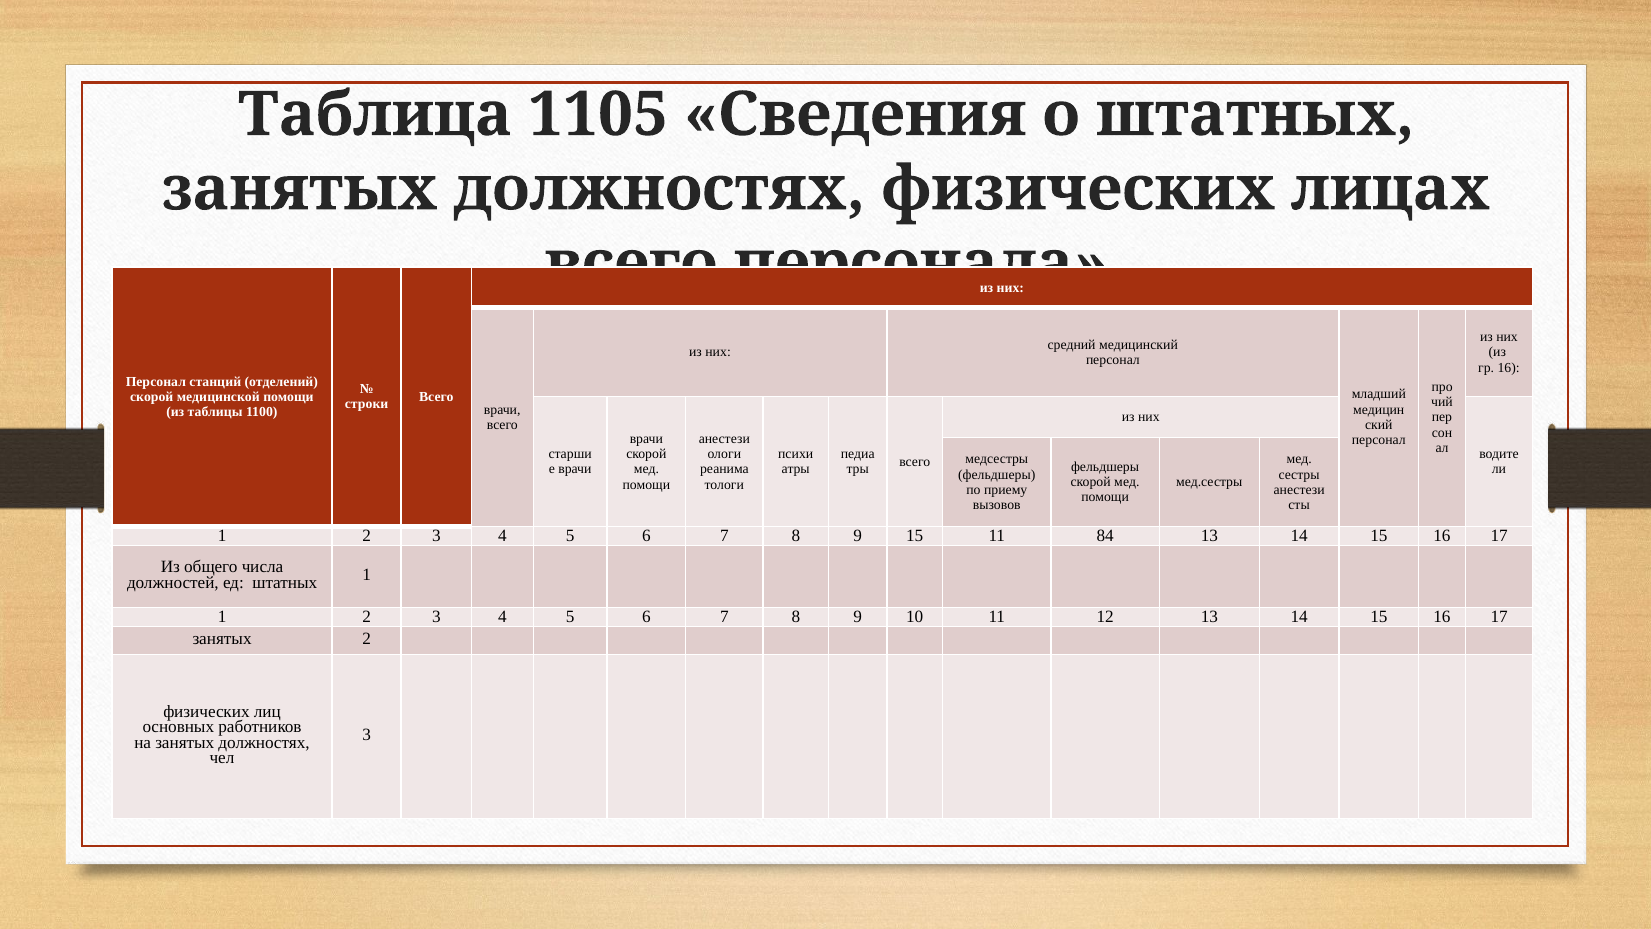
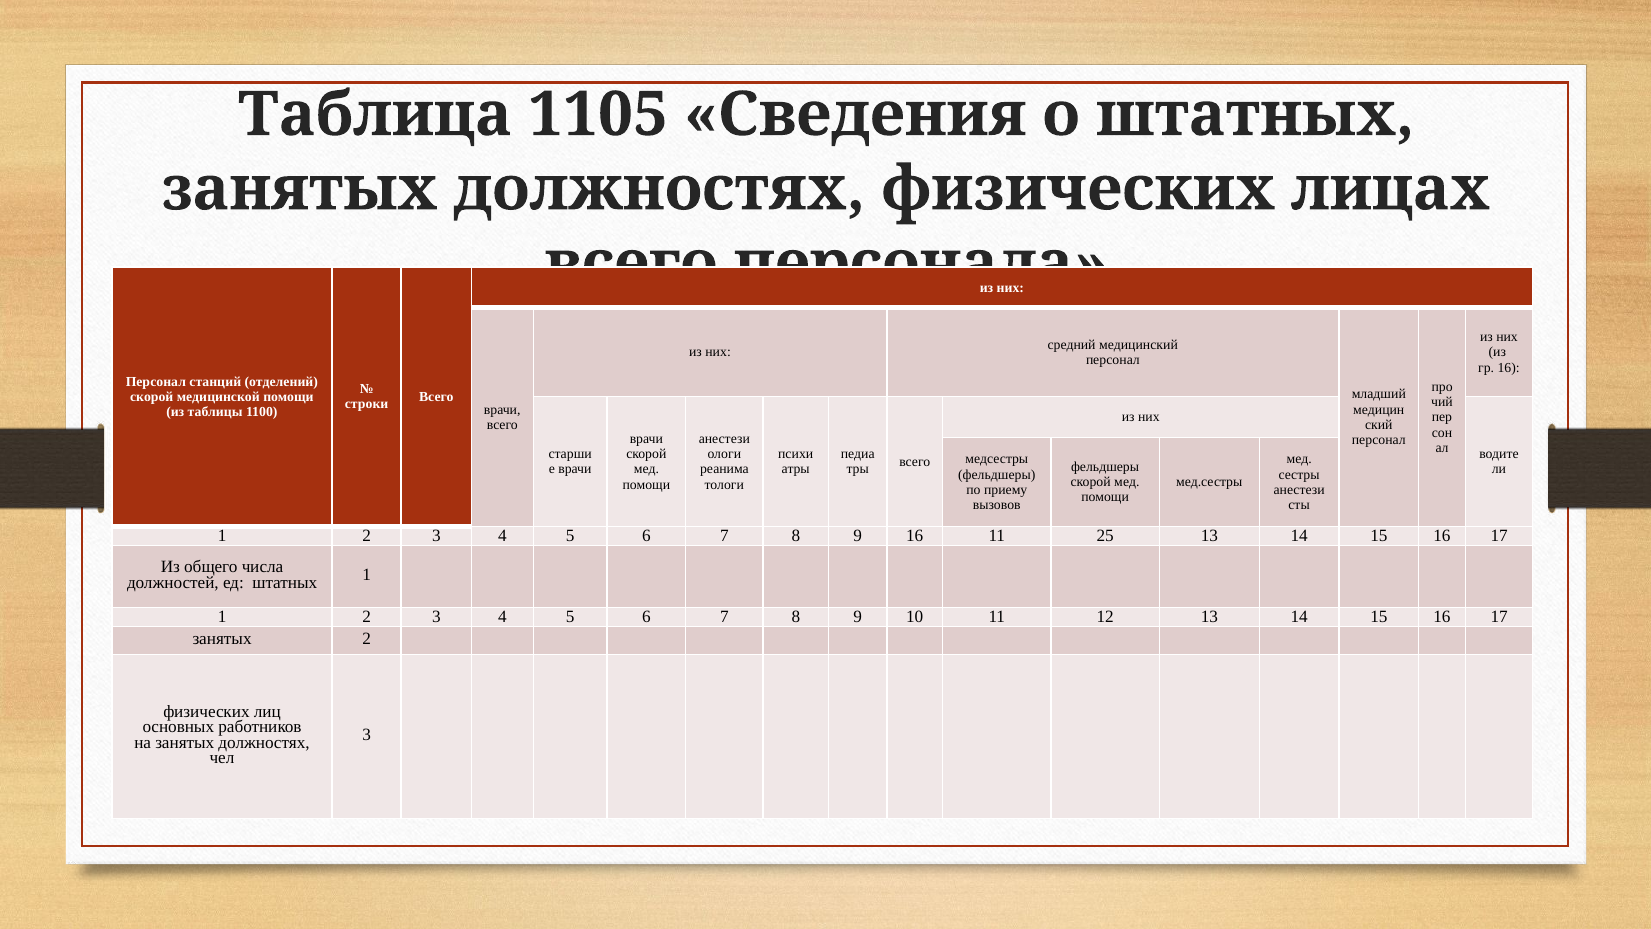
9 15: 15 -> 16
84: 84 -> 25
